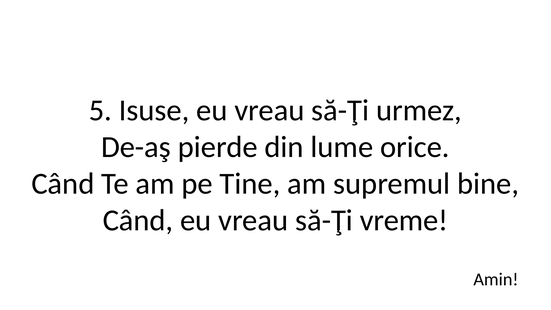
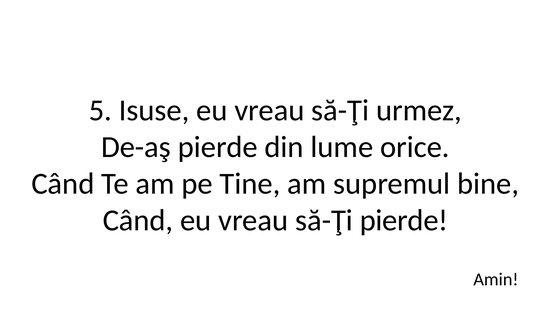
să-Ţi vreme: vreme -> pierde
